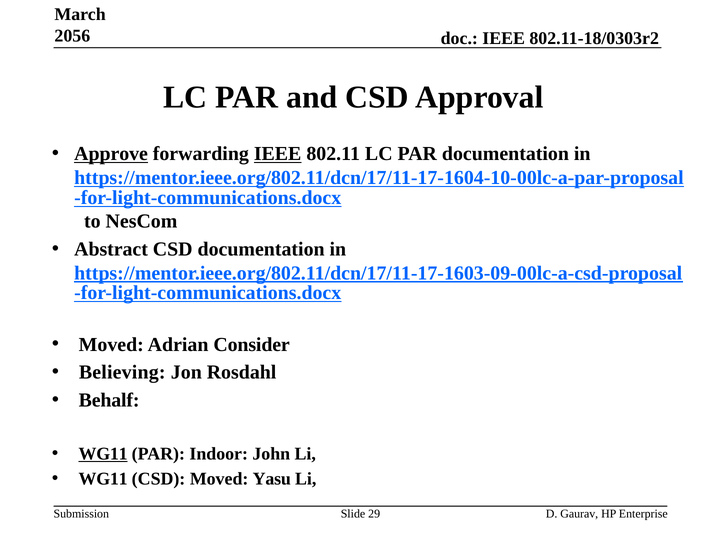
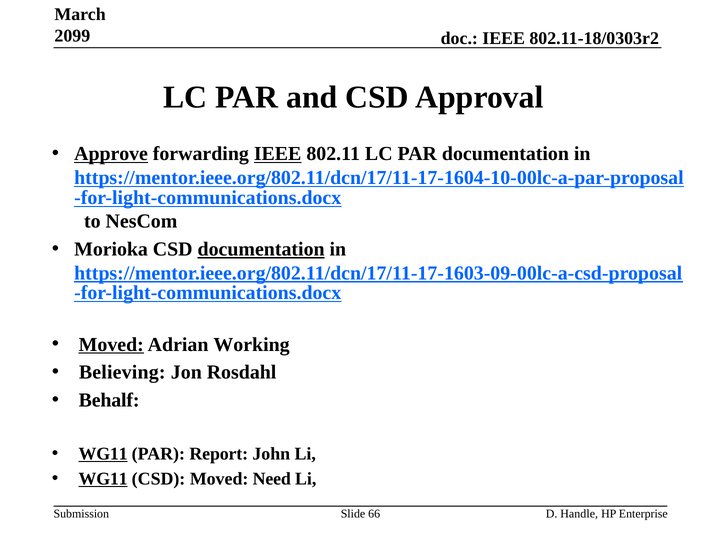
2056: 2056 -> 2099
Abstract: Abstract -> Morioka
documentation at (261, 249) underline: none -> present
Moved at (111, 345) underline: none -> present
Consider: Consider -> Working
Indoor: Indoor -> Report
WG11 at (103, 479) underline: none -> present
Yasu: Yasu -> Need
29: 29 -> 66
Gaurav: Gaurav -> Handle
